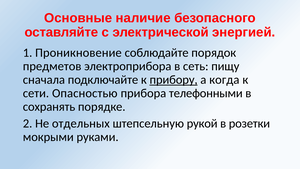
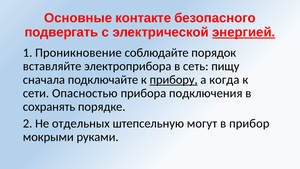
наличие: наличие -> контакте
оставляйте: оставляйте -> подвергать
энергией underline: none -> present
предметов: предметов -> вставляйте
телефонными: телефонными -> подключения
рукой: рукой -> могут
розетки: розетки -> прибор
